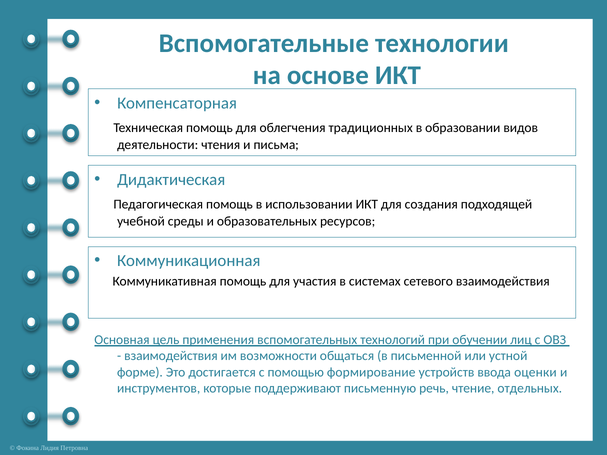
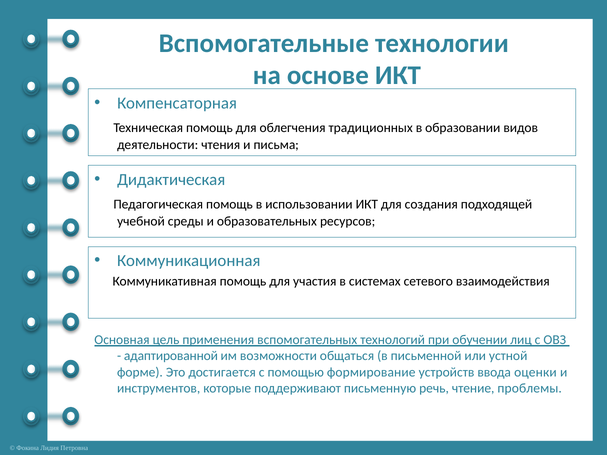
взаимодействия at (171, 356): взаимодействия -> адаптированной
отдельных: отдельных -> проблемы
